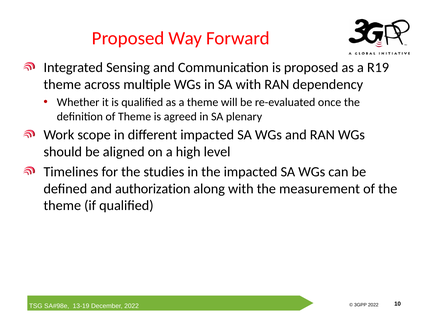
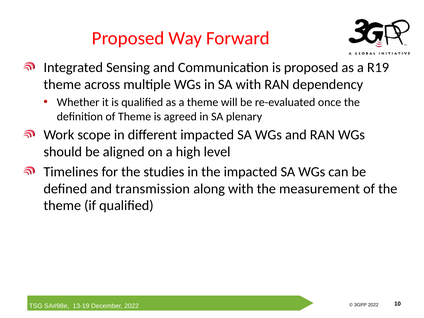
authorization: authorization -> transmission
